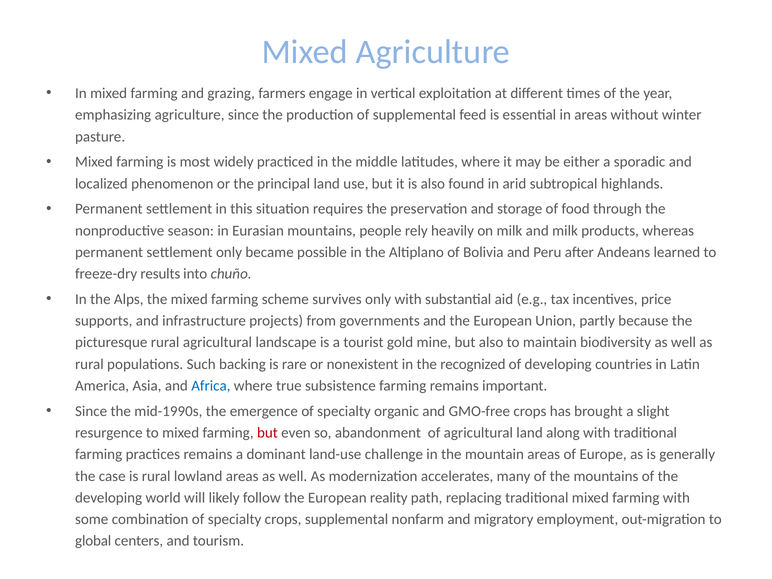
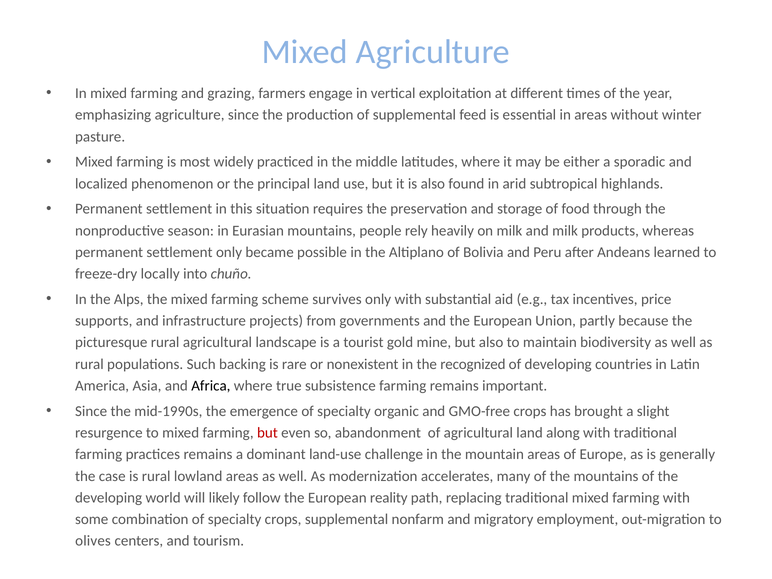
results: results -> locally
Africa colour: blue -> black
global: global -> olives
